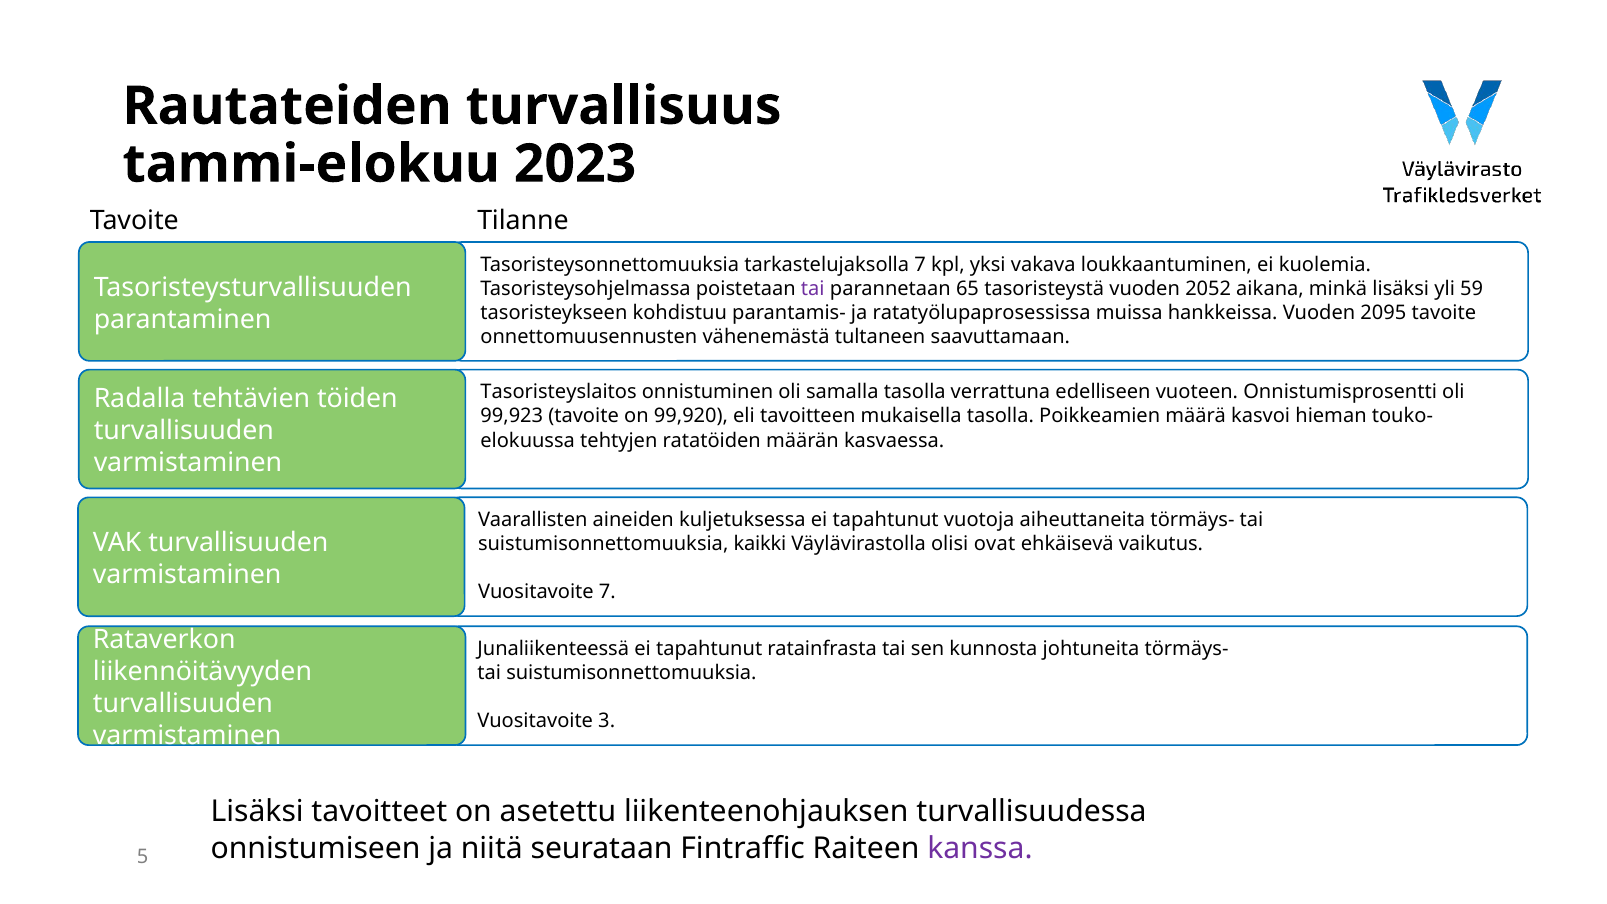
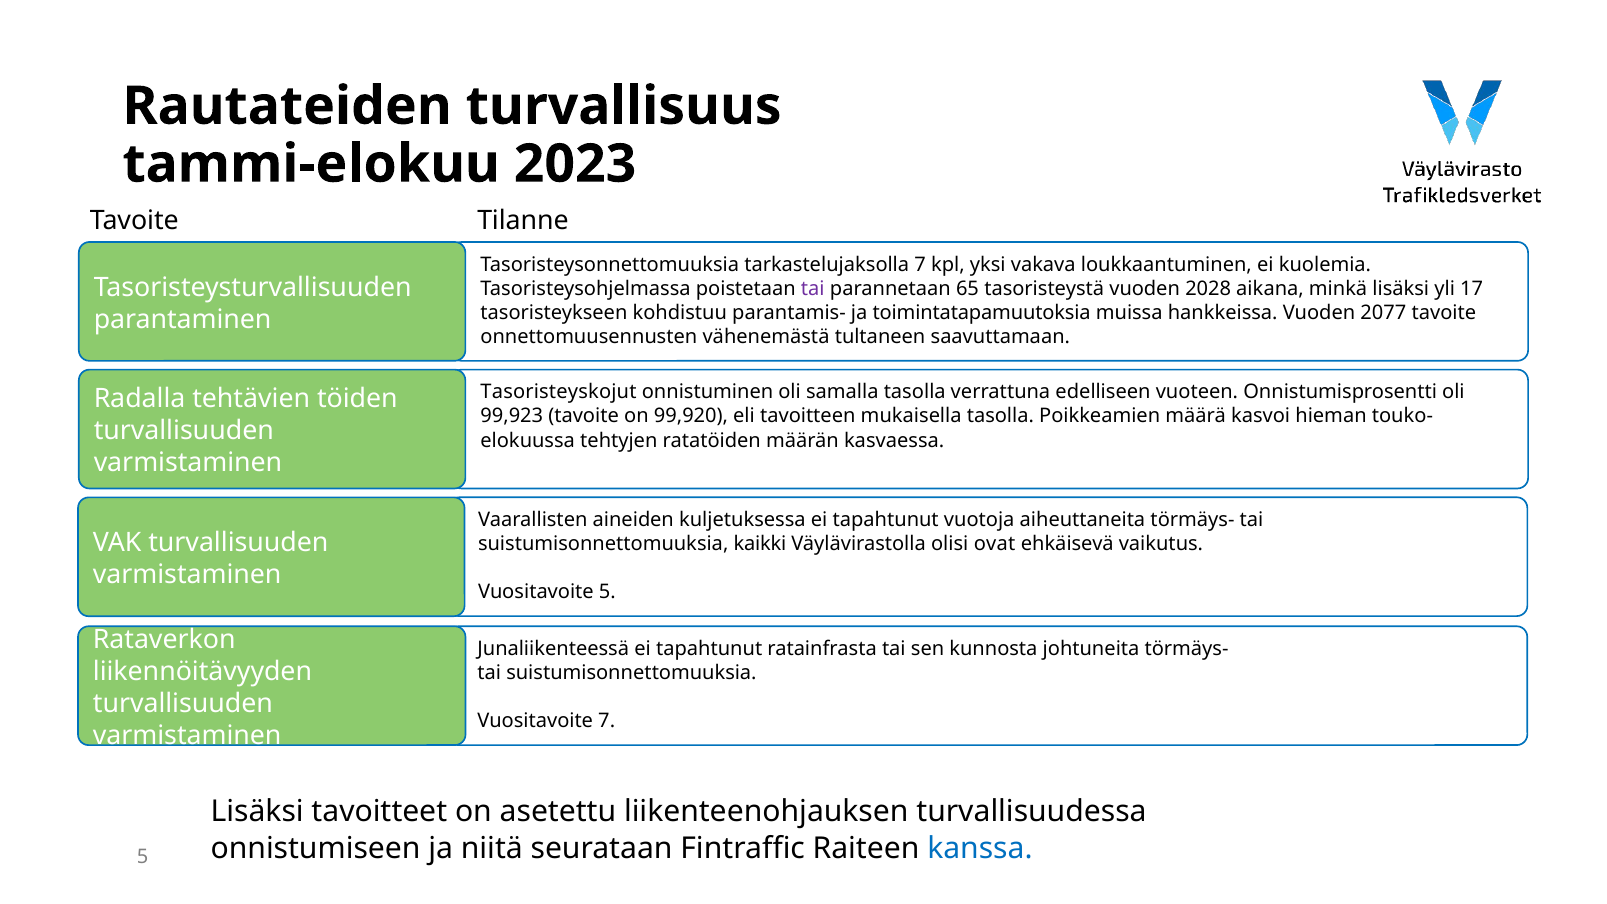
2052: 2052 -> 2028
59: 59 -> 17
ratatyölupaprosessissa: ratatyölupaprosessissa -> toimintatapamuutoksia
2095: 2095 -> 2077
Tasoristeyslaitos: Tasoristeyslaitos -> Tasoristeyskojut
Vuositavoite 7: 7 -> 5
Vuositavoite 3: 3 -> 7
kanssa colour: purple -> blue
